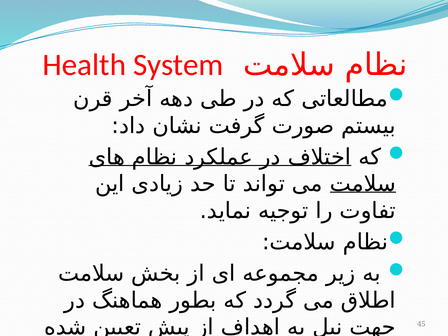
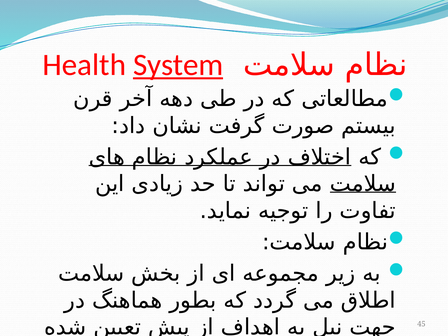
System underline: none -> present
